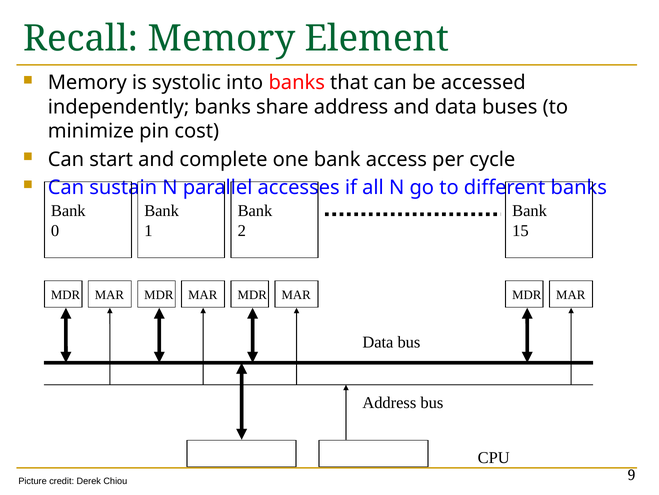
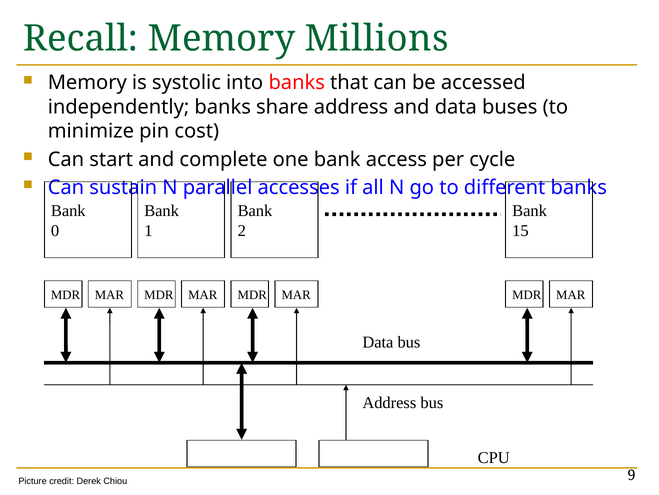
Element: Element -> Millions
